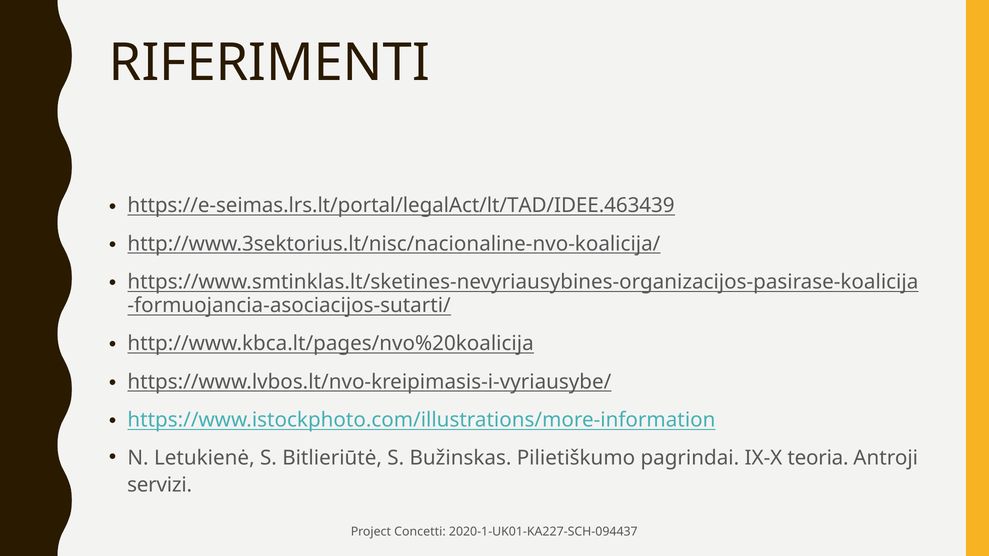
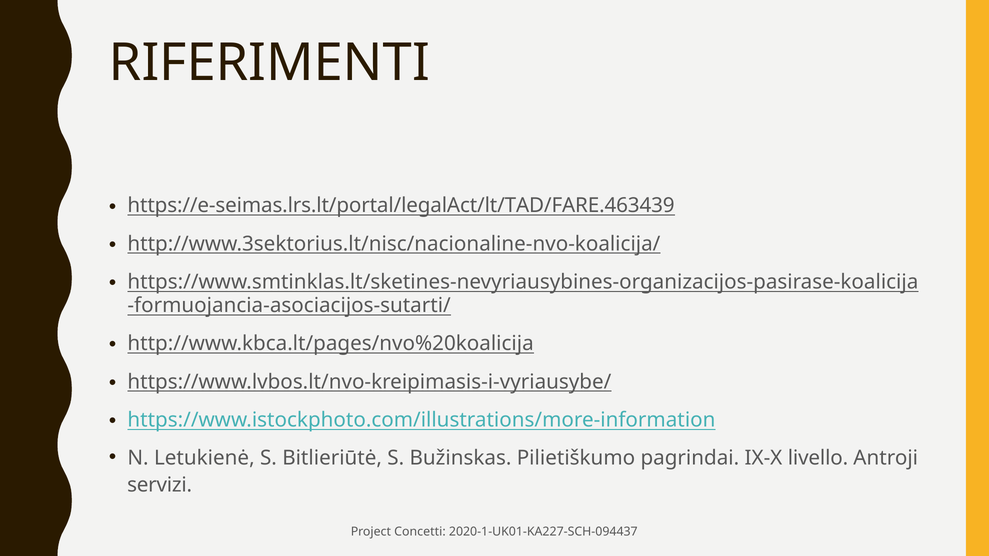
https://e-seimas.lrs.lt/portal/legalAct/lt/TAD/IDEE.463439: https://e-seimas.lrs.lt/portal/legalAct/lt/TAD/IDEE.463439 -> https://e-seimas.lrs.lt/portal/legalAct/lt/TAD/FARE.463439
teoria: teoria -> livello
